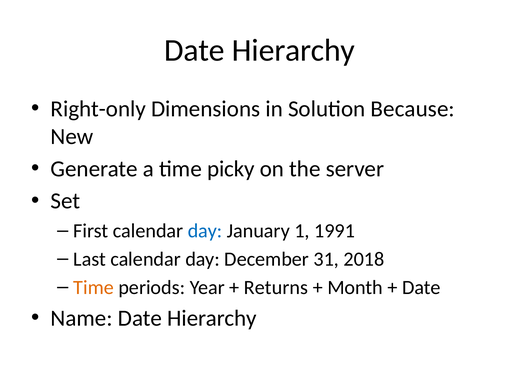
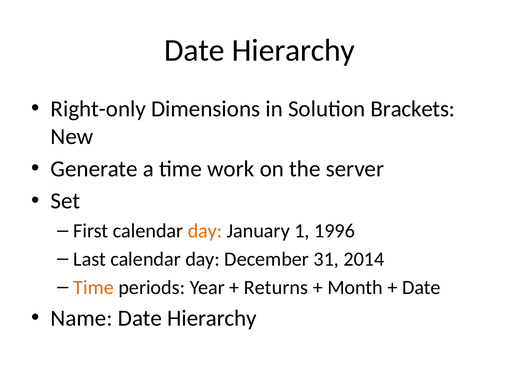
Because: Because -> Brackets
picky: picky -> work
day at (205, 231) colour: blue -> orange
1991: 1991 -> 1996
2018: 2018 -> 2014
